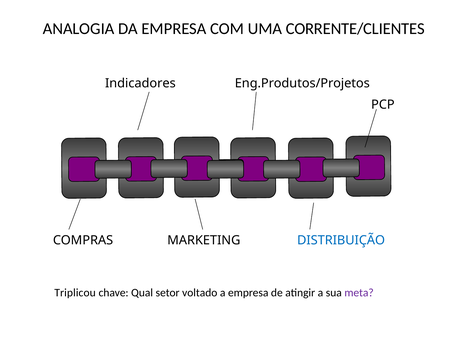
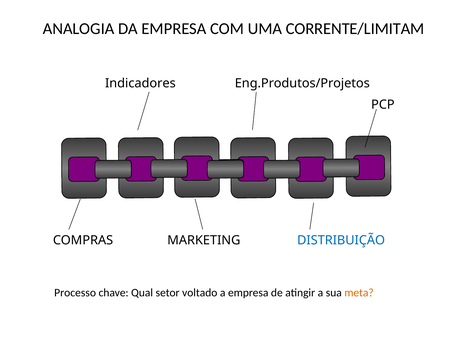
CORRENTE/CLIENTES: CORRENTE/CLIENTES -> CORRENTE/LIMITAM
Triplicou: Triplicou -> Processo
meta colour: purple -> orange
